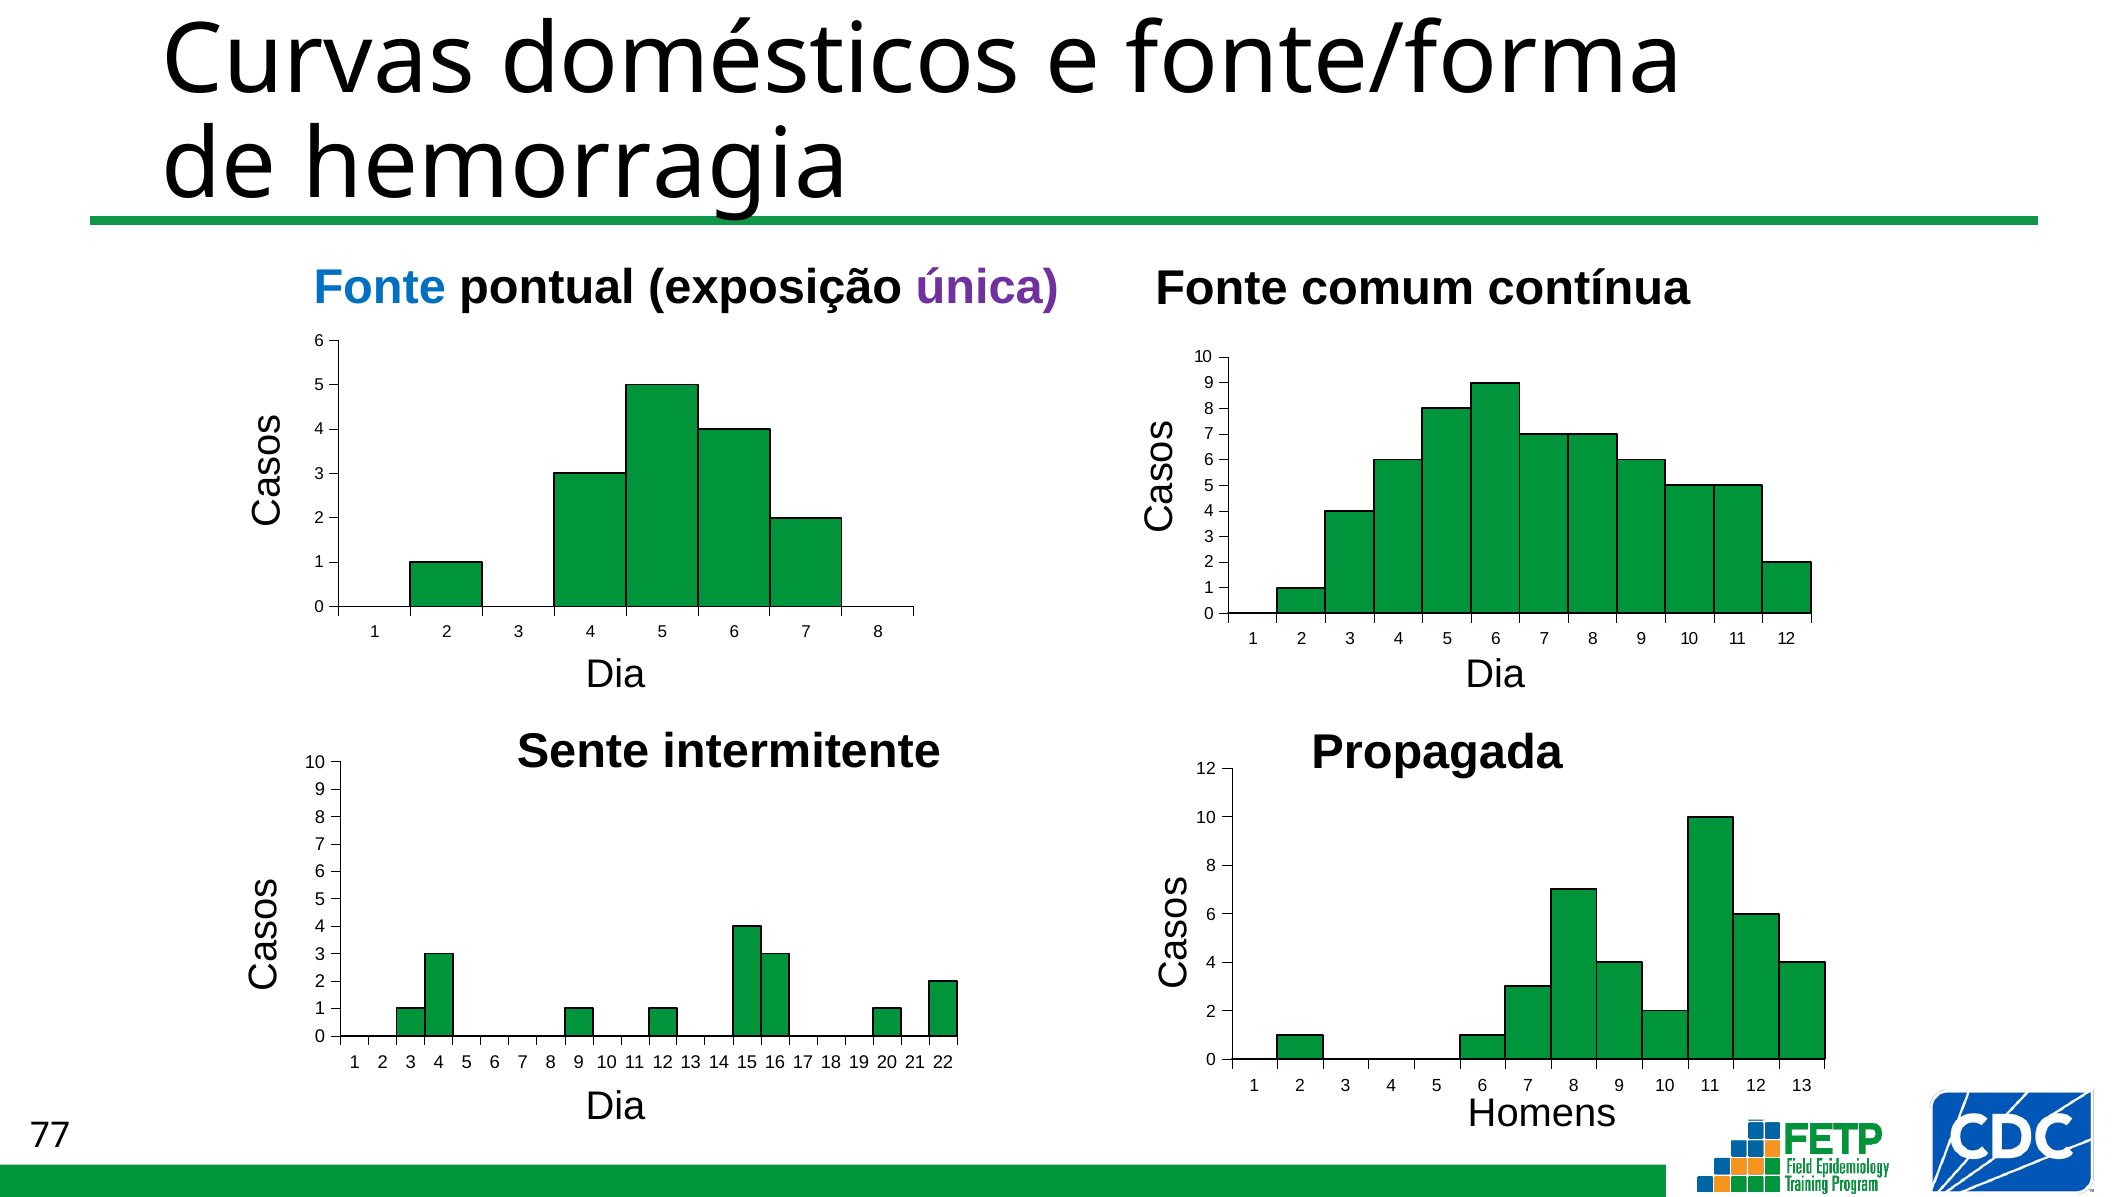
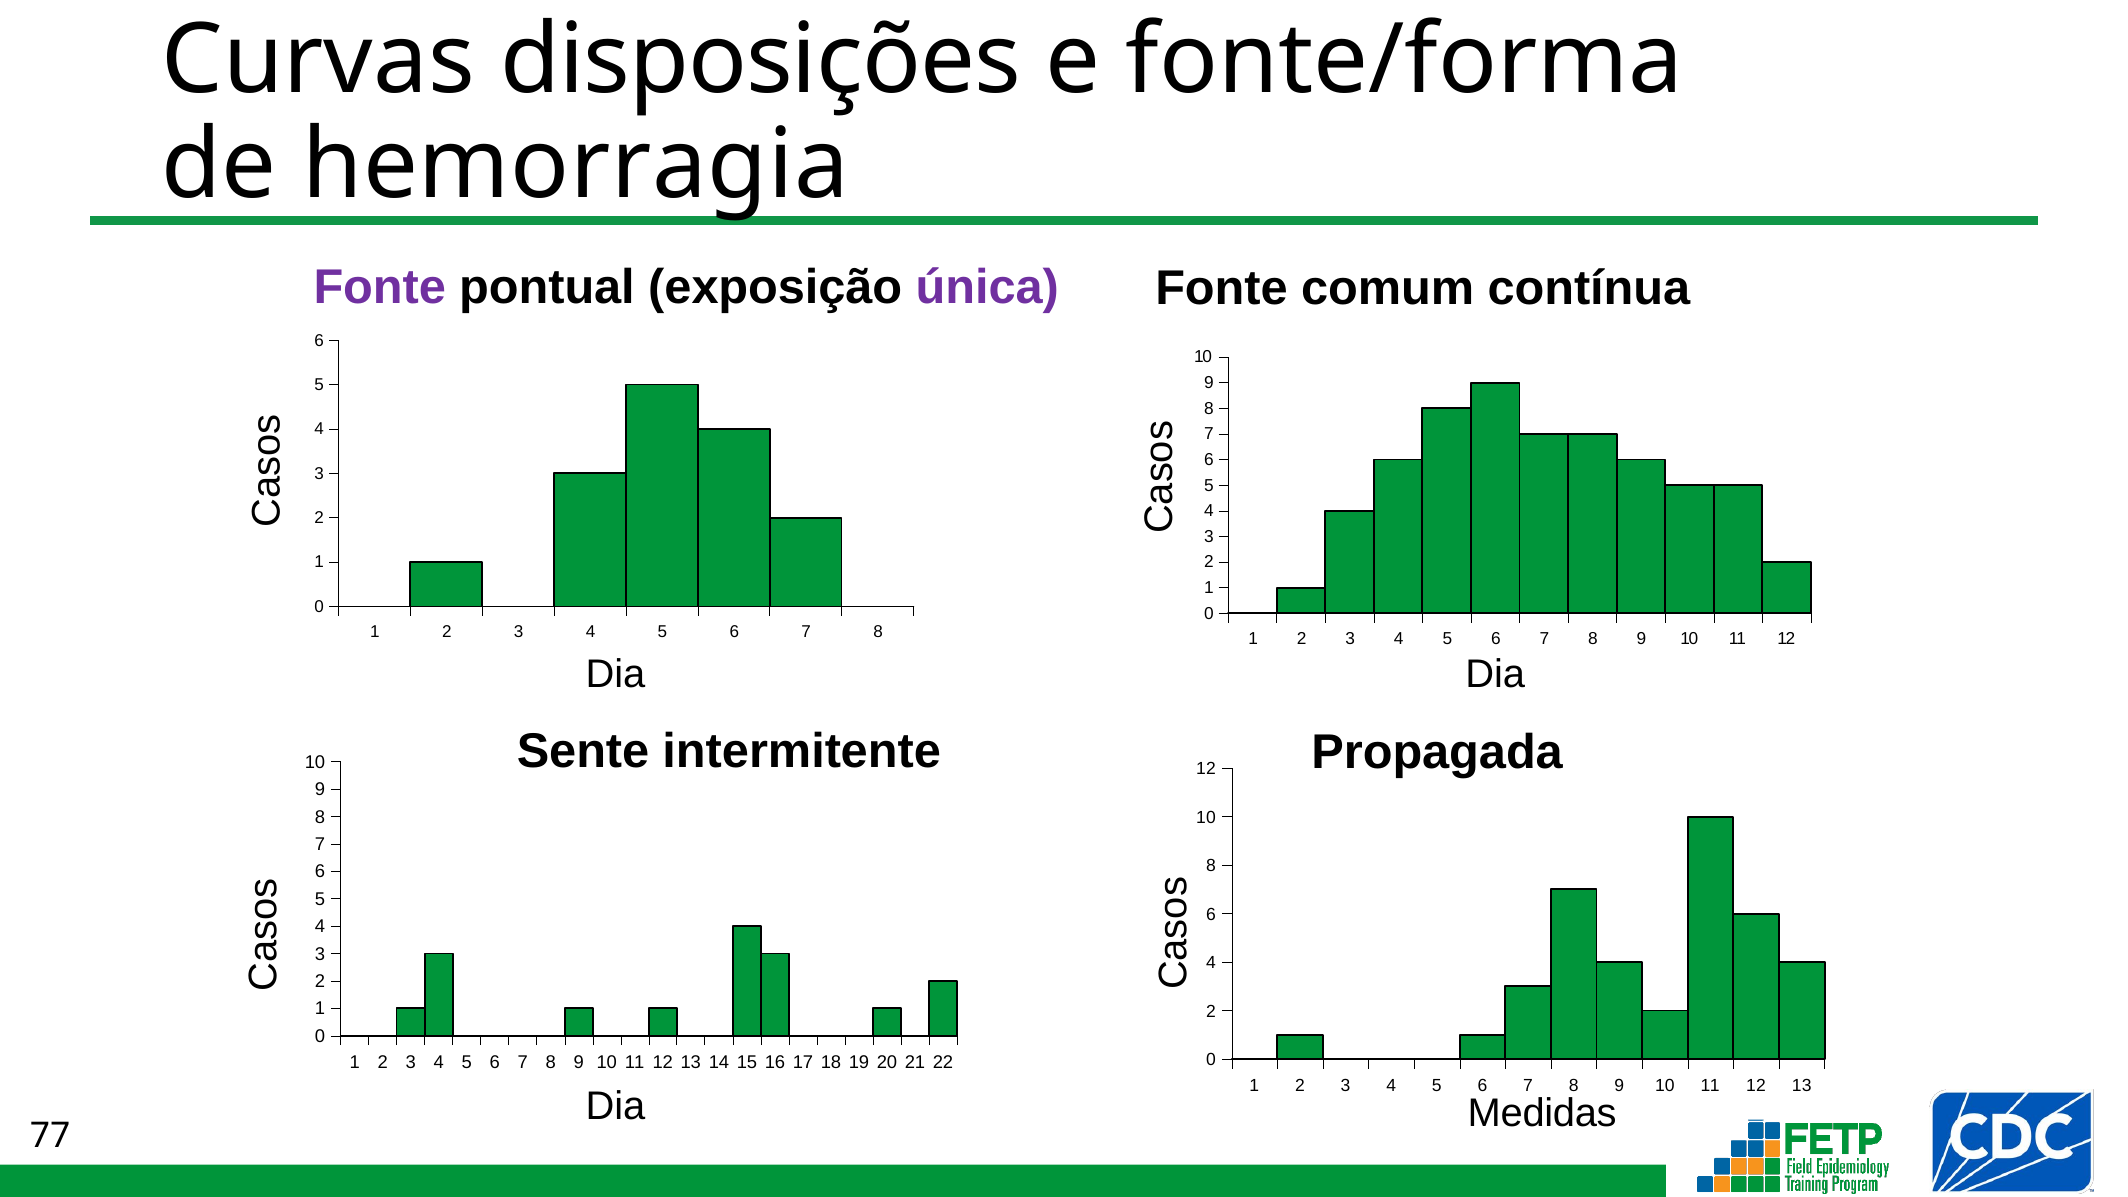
domésticos: domésticos -> disposições
Fonte at (380, 287) colour: blue -> purple
Homens: Homens -> Medidas
